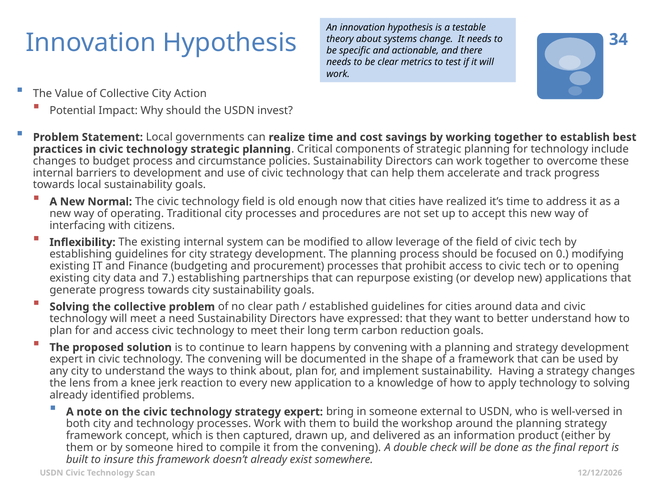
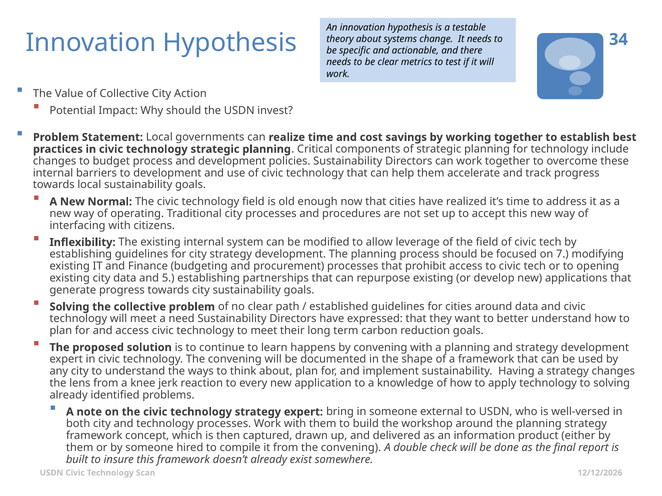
and circumstance: circumstance -> development
0: 0 -> 7
7: 7 -> 5
